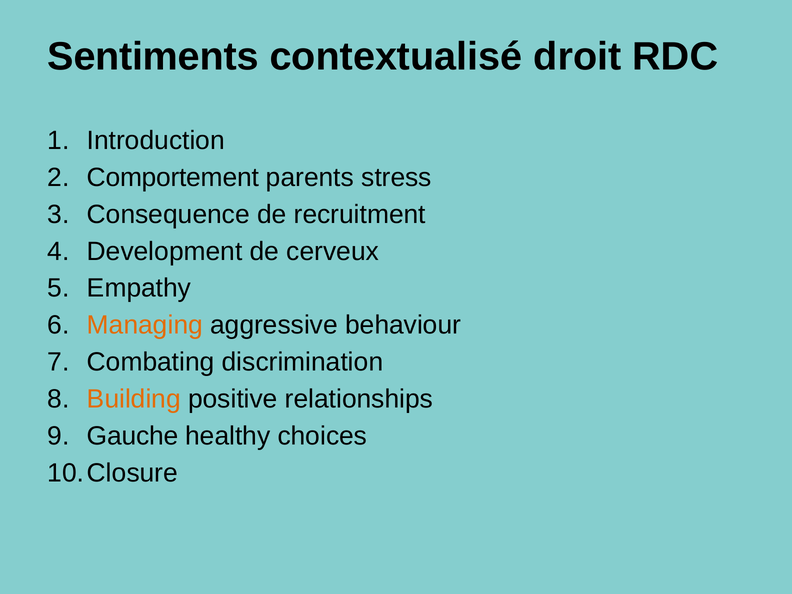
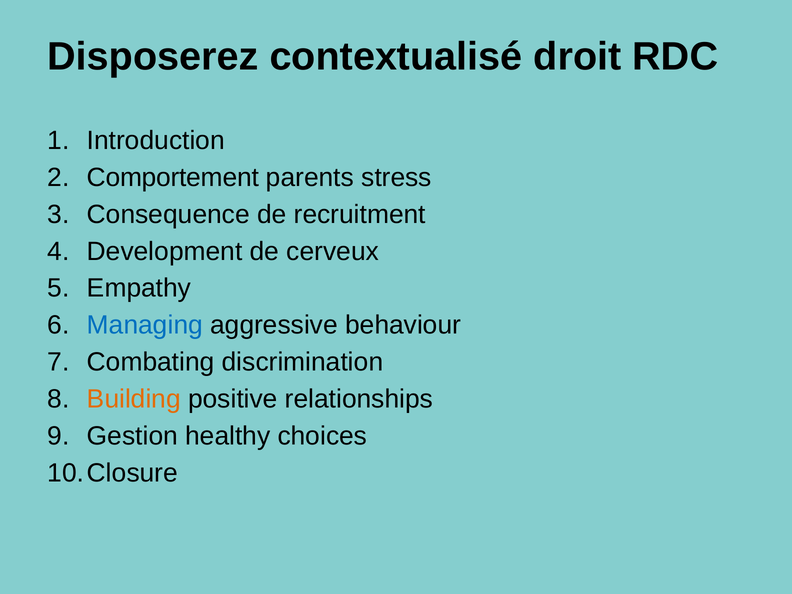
Sentiments: Sentiments -> Disposerez
Managing colour: orange -> blue
Gauche: Gauche -> Gestion
